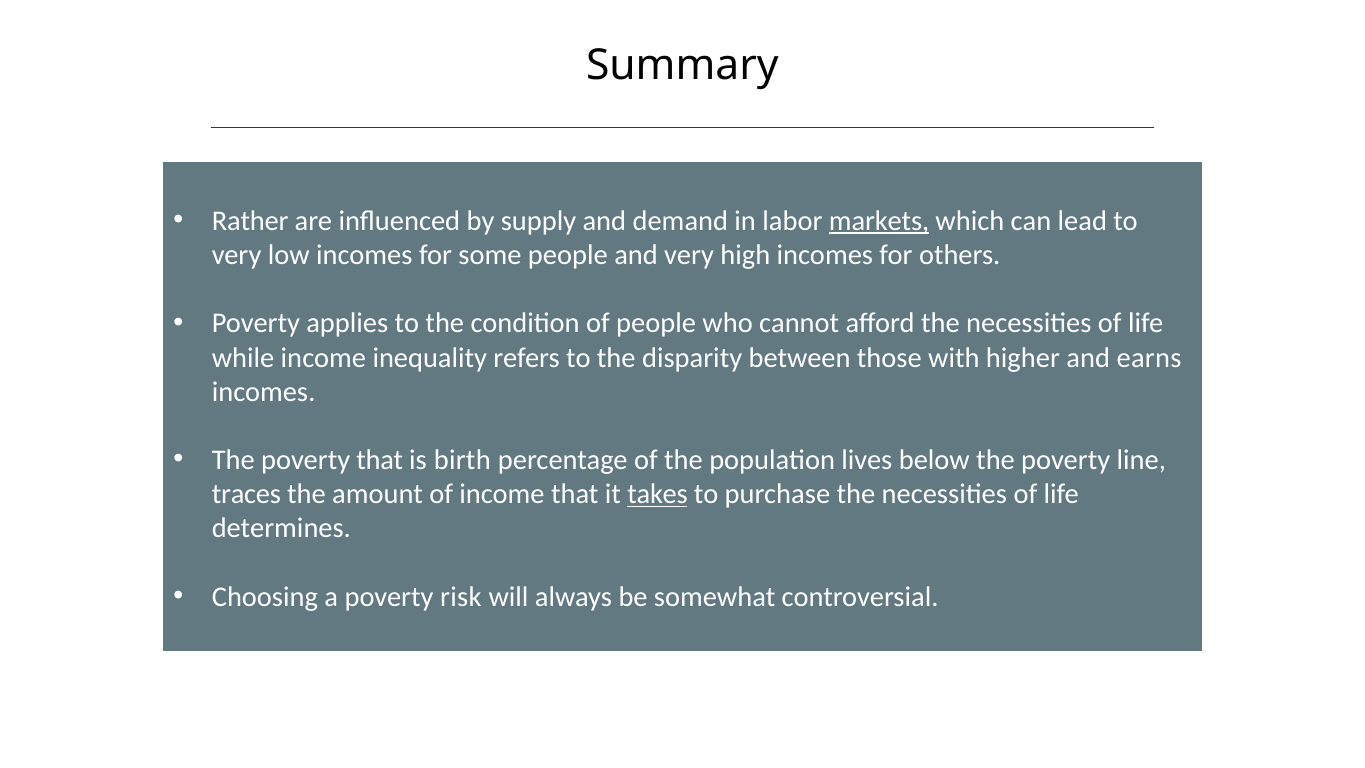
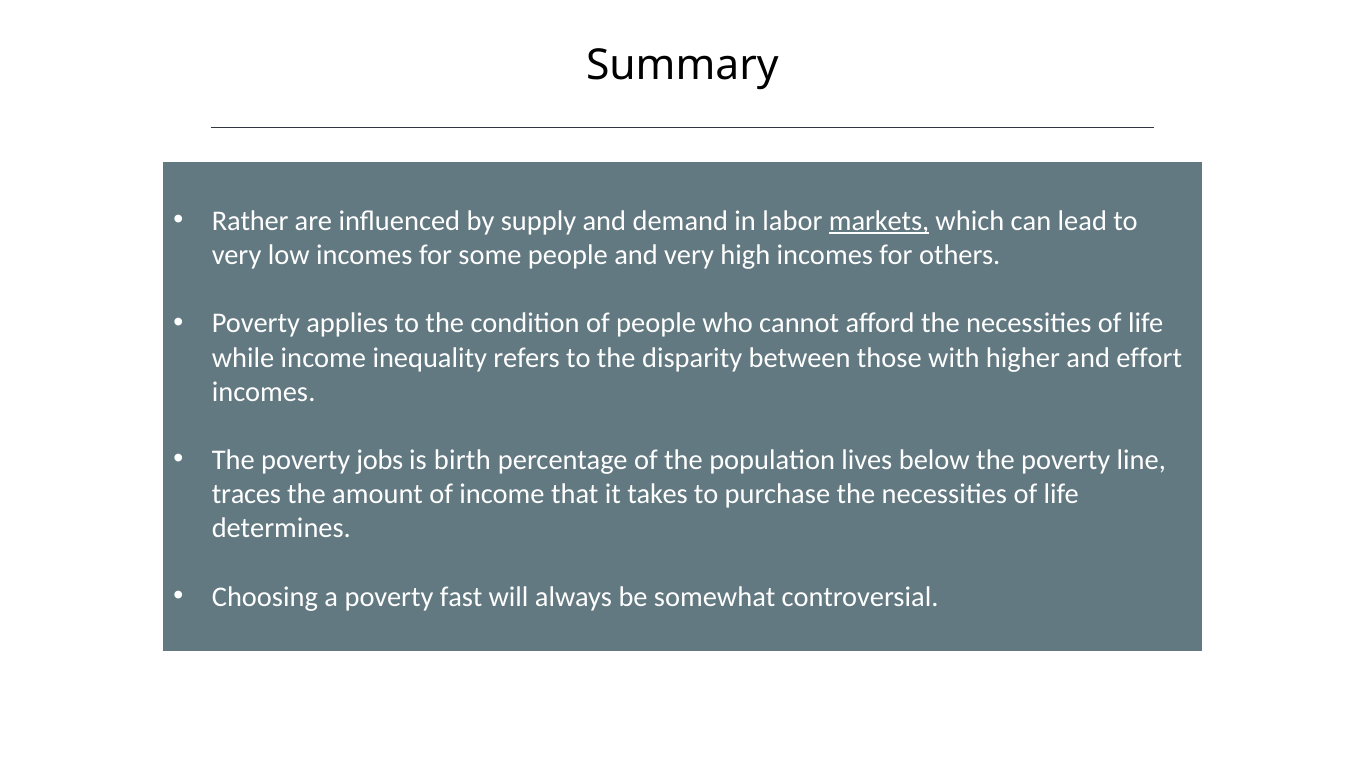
earns: earns -> effort
poverty that: that -> jobs
takes underline: present -> none
risk: risk -> fast
